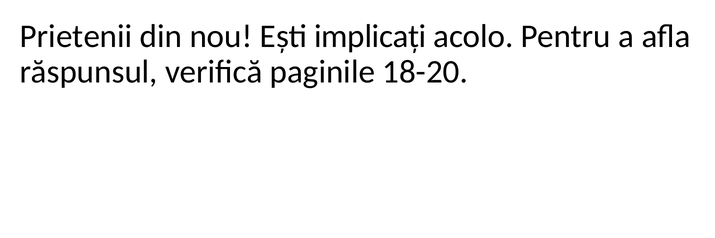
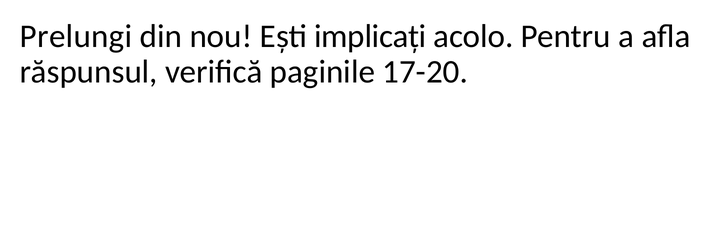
Prietenii: Prietenii -> Prelungi
18-20: 18-20 -> 17-20
